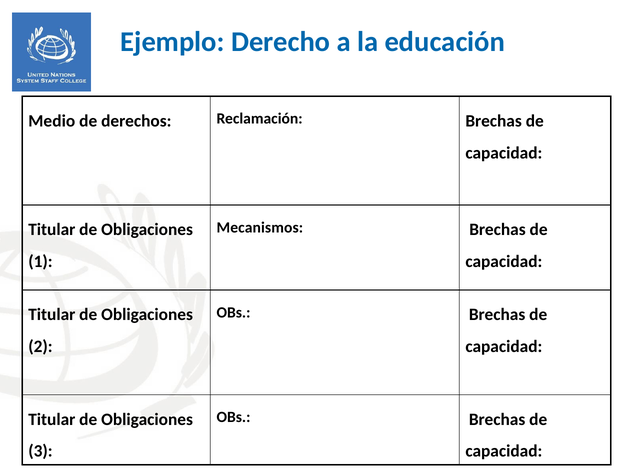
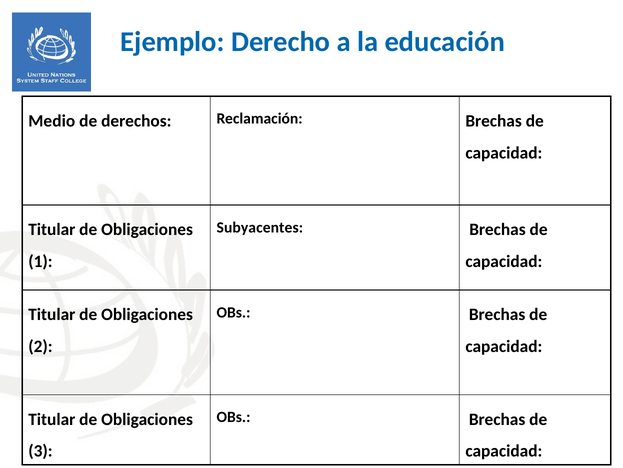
Mecanismos: Mecanismos -> Subyacentes
